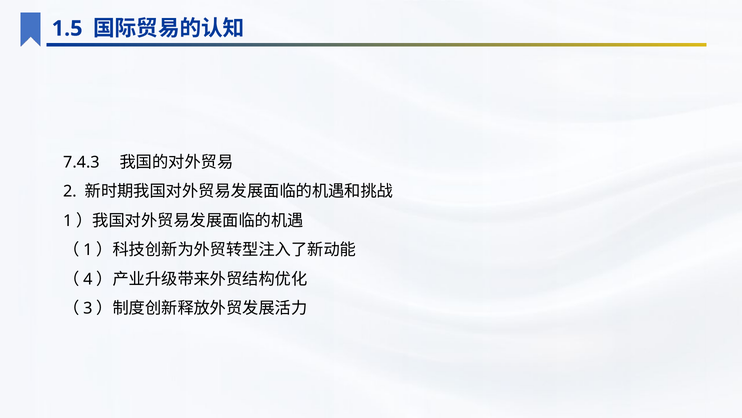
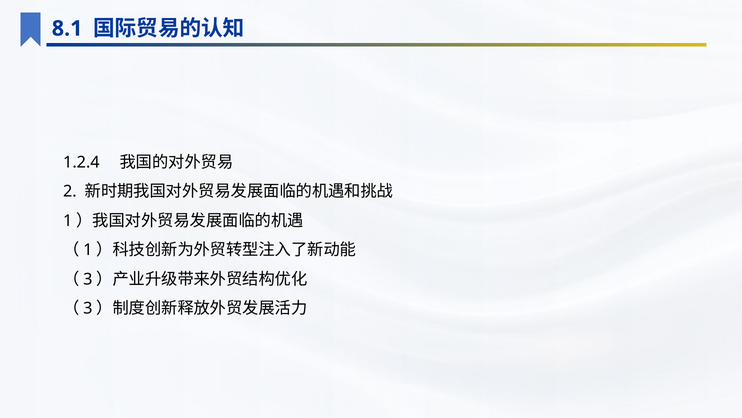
1.5: 1.5 -> 8.1
7.4.3: 7.4.3 -> 1.2.4
4 at (88, 279): 4 -> 3
